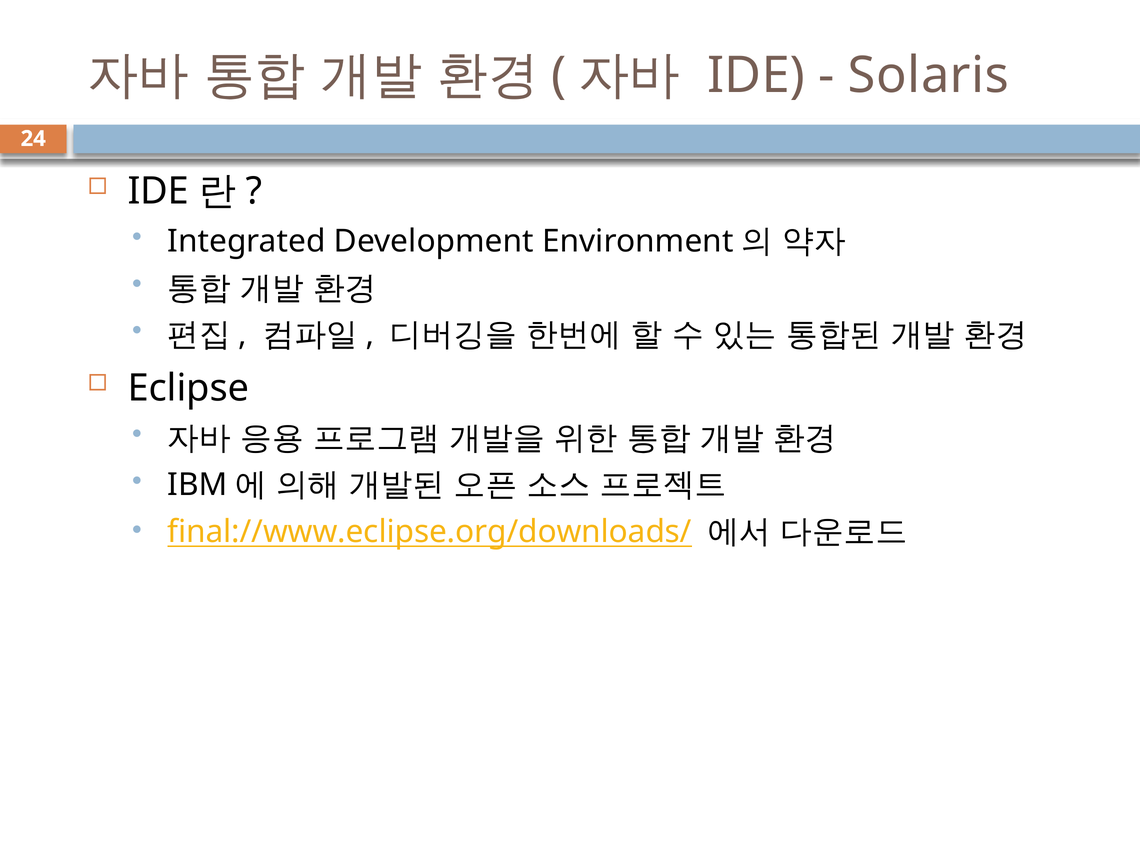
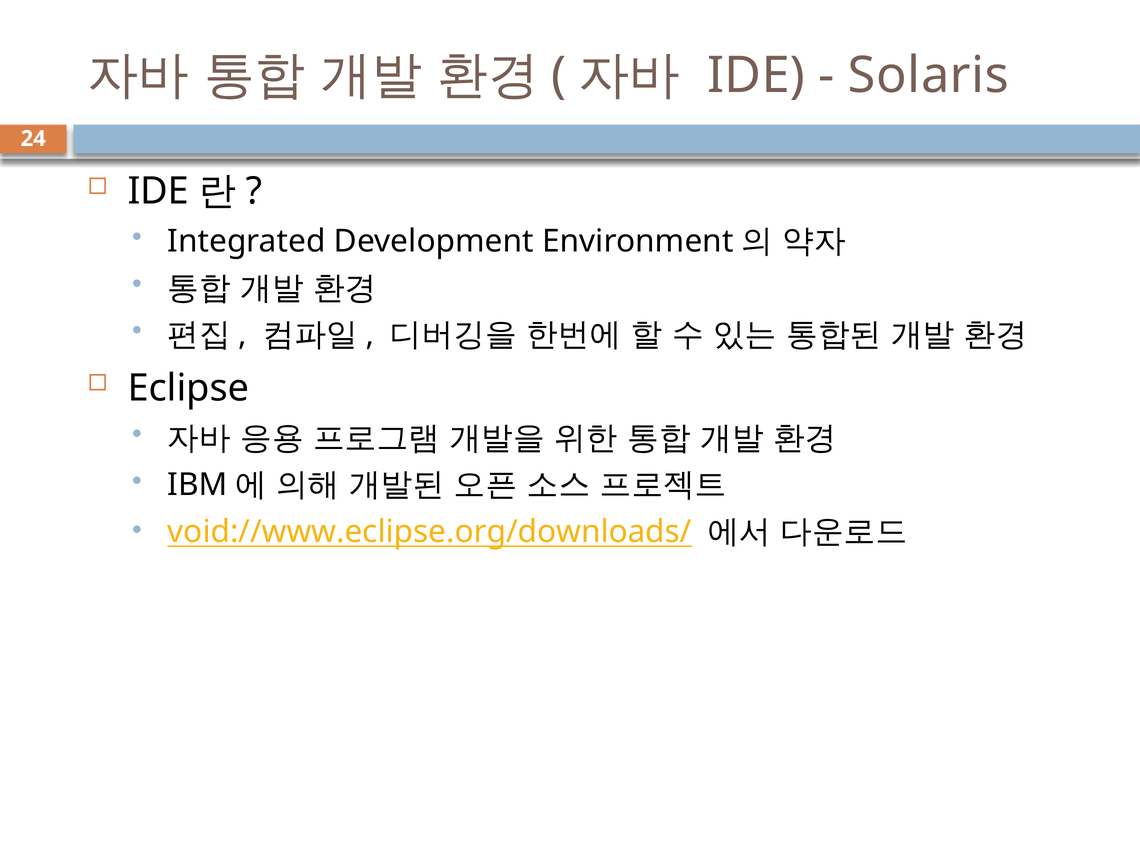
final://www.eclipse.org/downloads/: final://www.eclipse.org/downloads/ -> void://www.eclipse.org/downloads/
